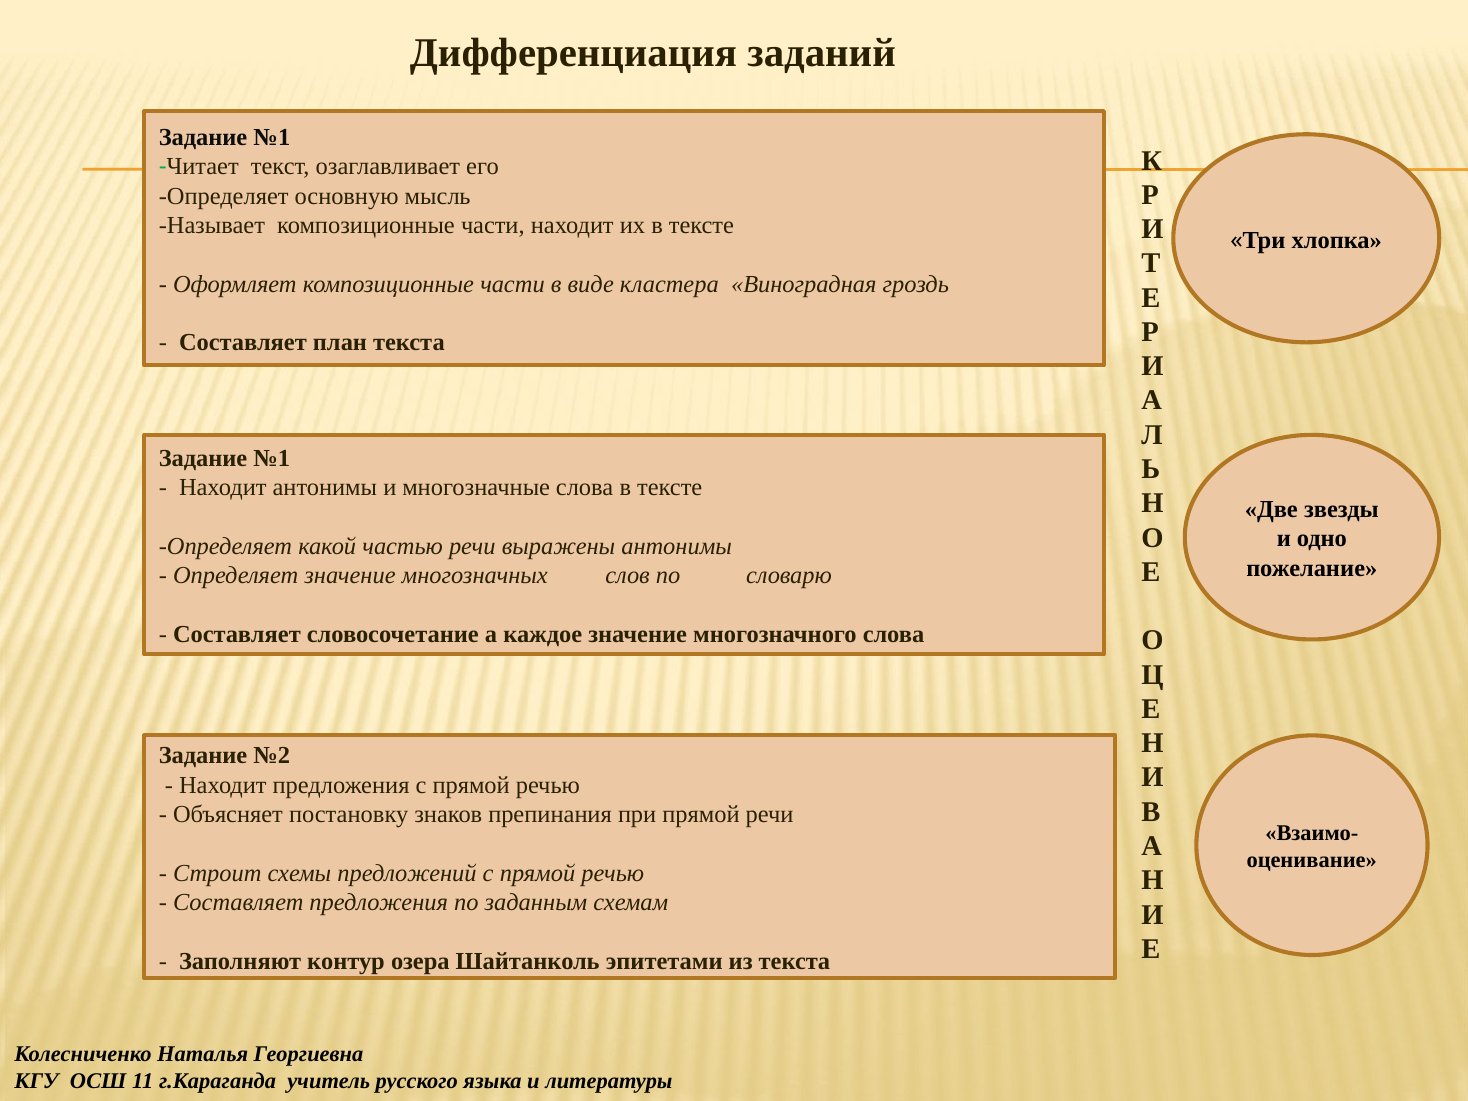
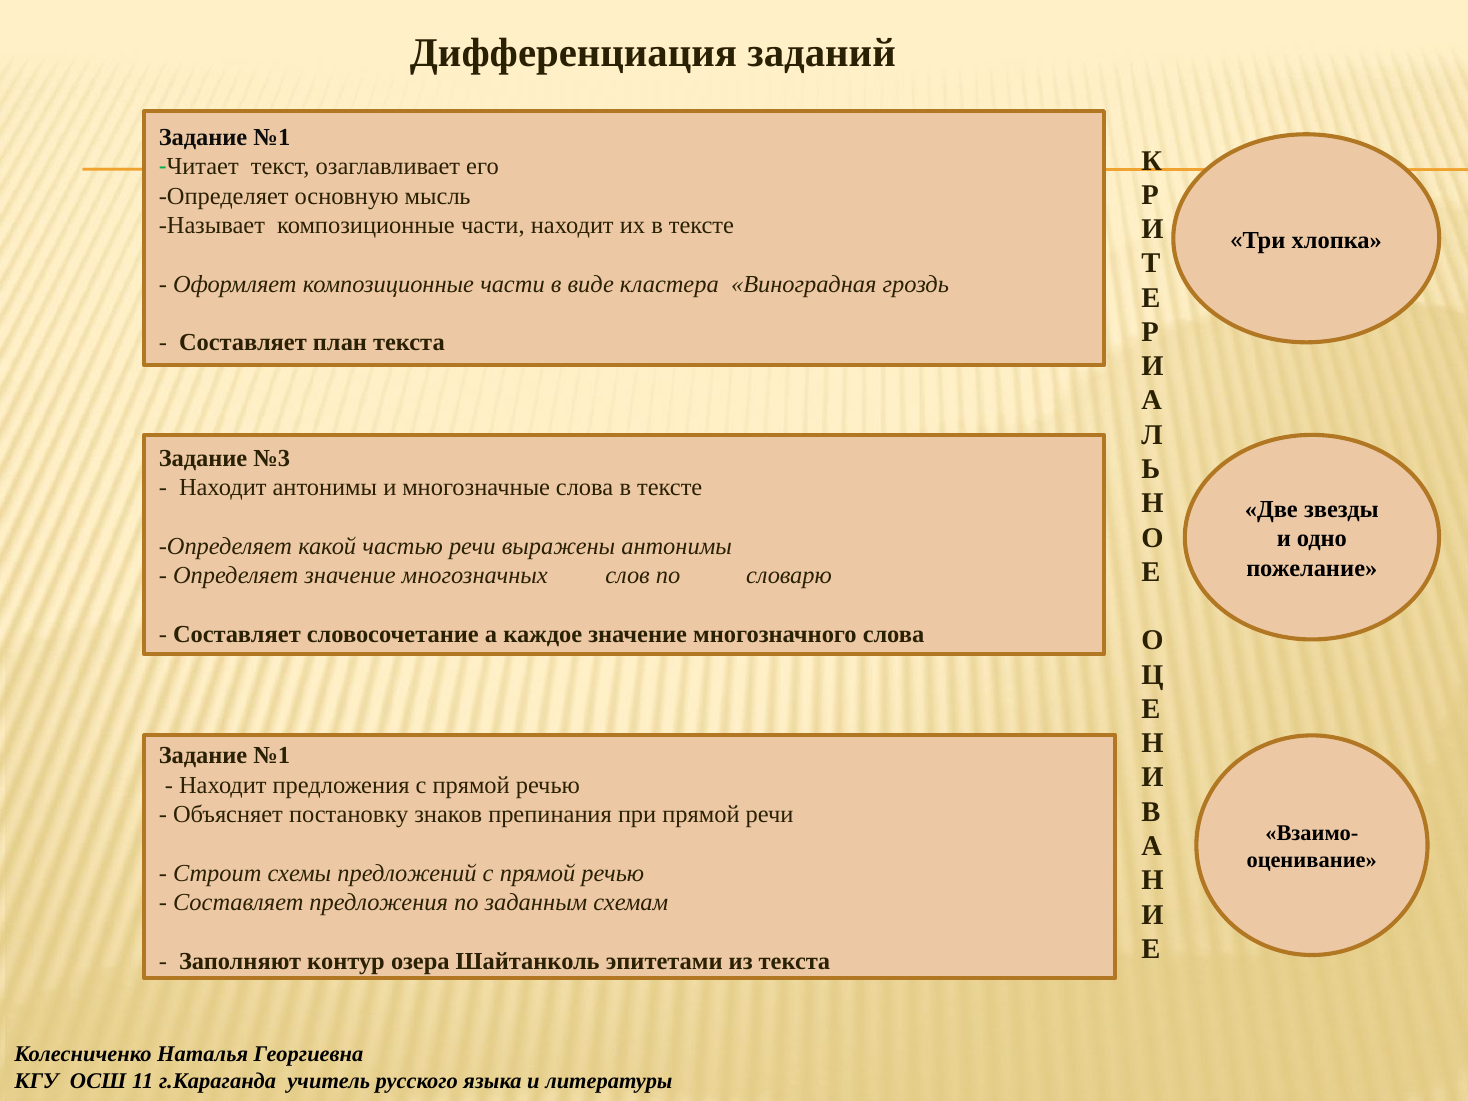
№1 at (272, 458): №1 -> №3
№2 at (272, 756): №2 -> №1
